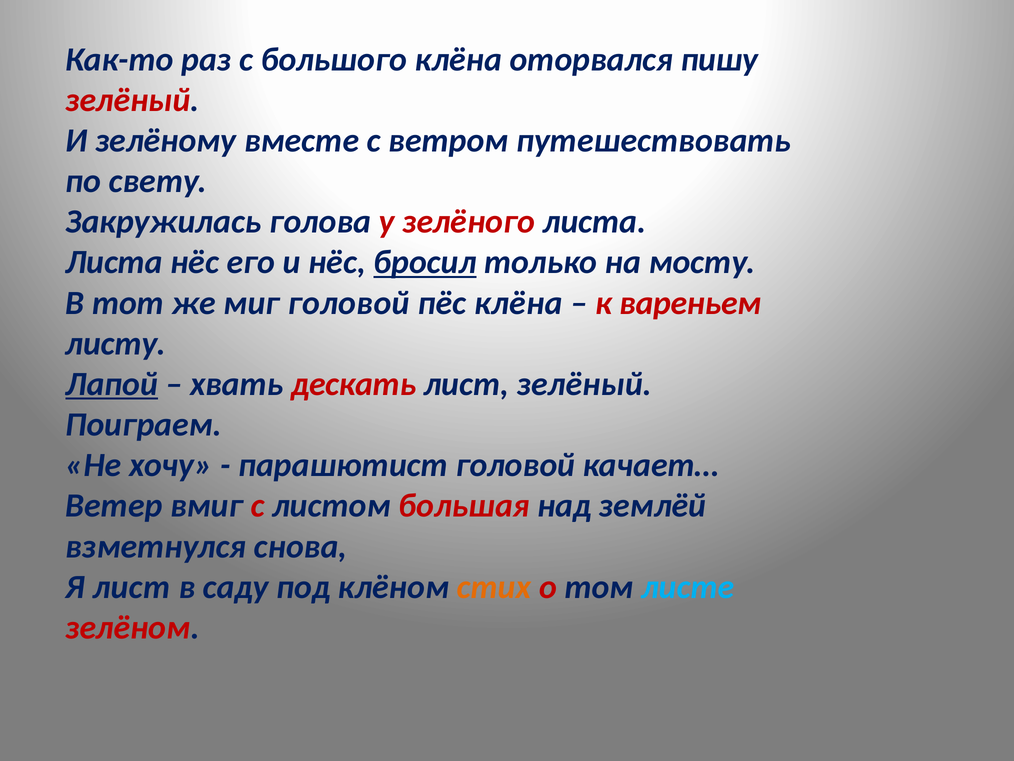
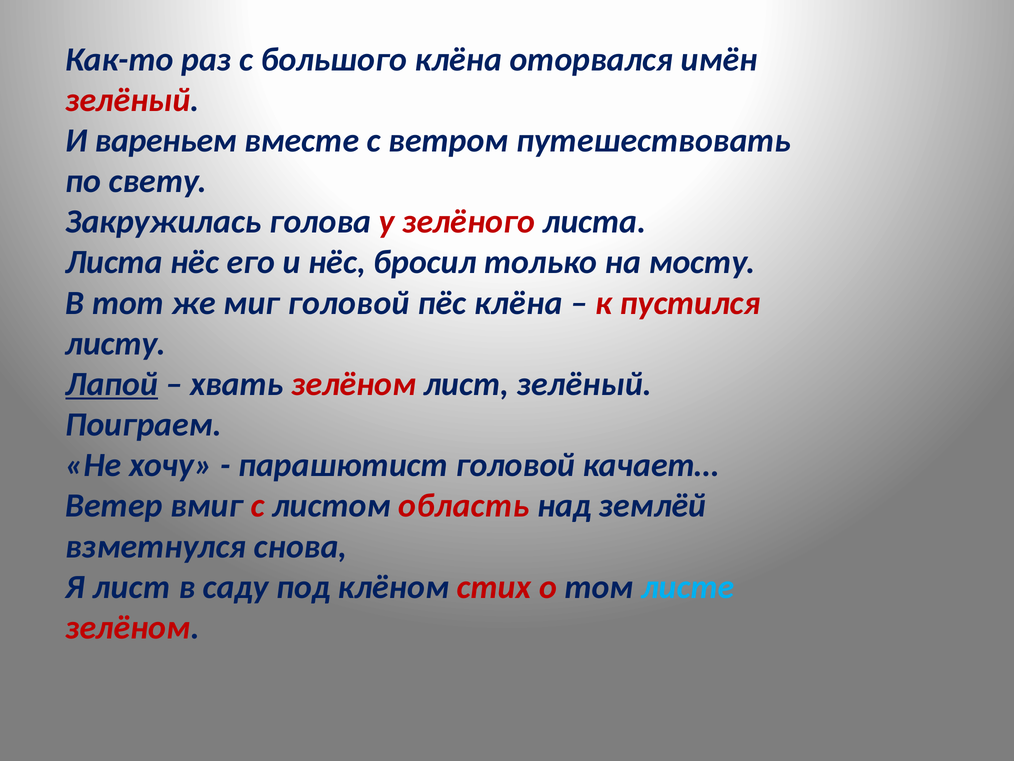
пишу: пишу -> имён
зелёному: зелёному -> вареньем
бросил underline: present -> none
вареньем: вареньем -> пустился
хвать дескать: дескать -> зелёном
большая: большая -> область
стих colour: orange -> red
